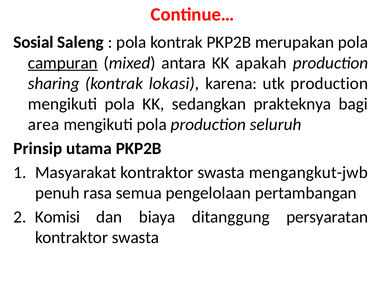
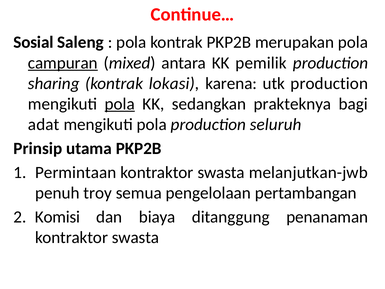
apakah: apakah -> pemilik
pola at (120, 104) underline: none -> present
area: area -> adat
Masyarakat: Masyarakat -> Permintaan
mengangkut-jwb: mengangkut-jwb -> melanjutkan-jwb
rasa: rasa -> troy
persyaratan: persyaratan -> penanaman
